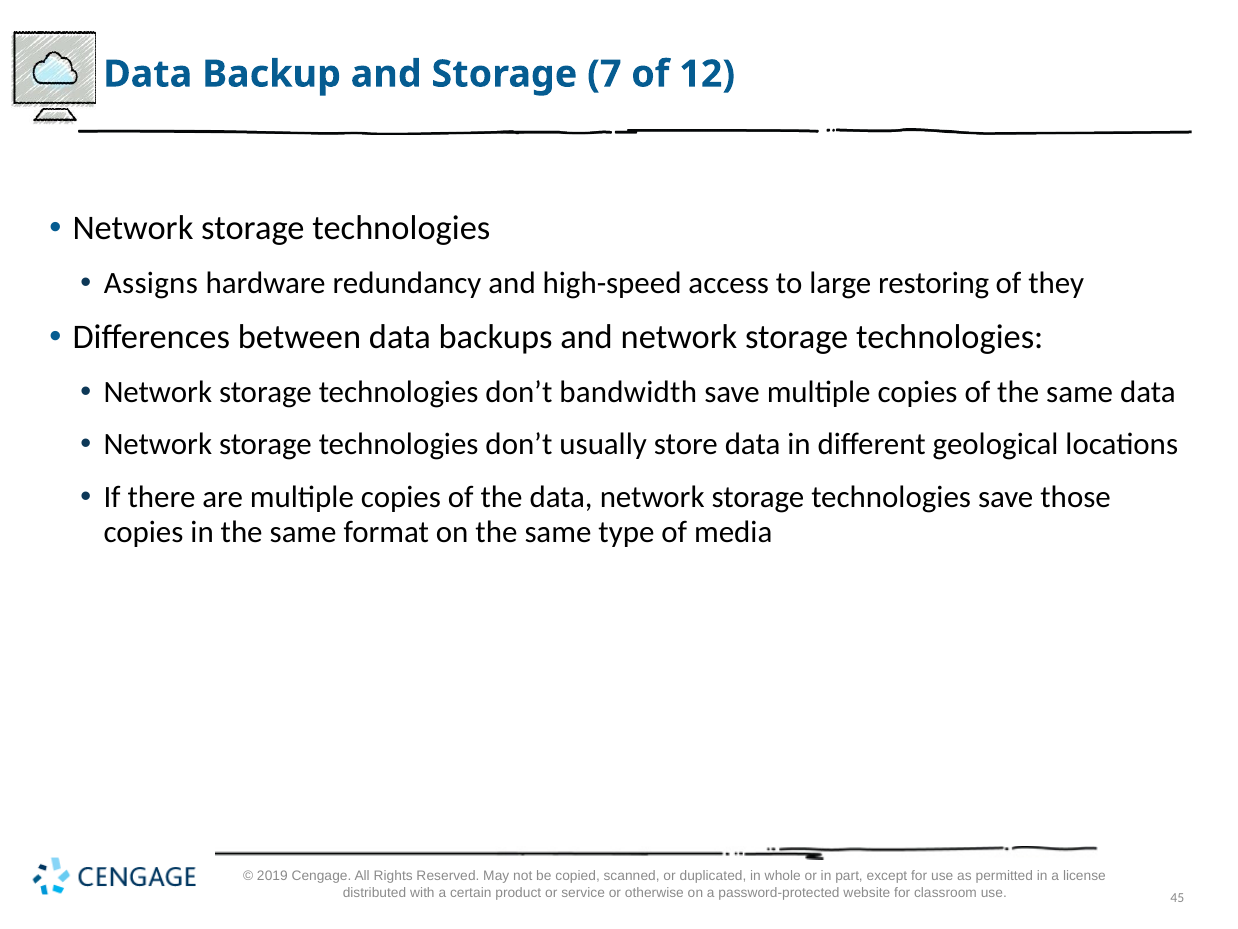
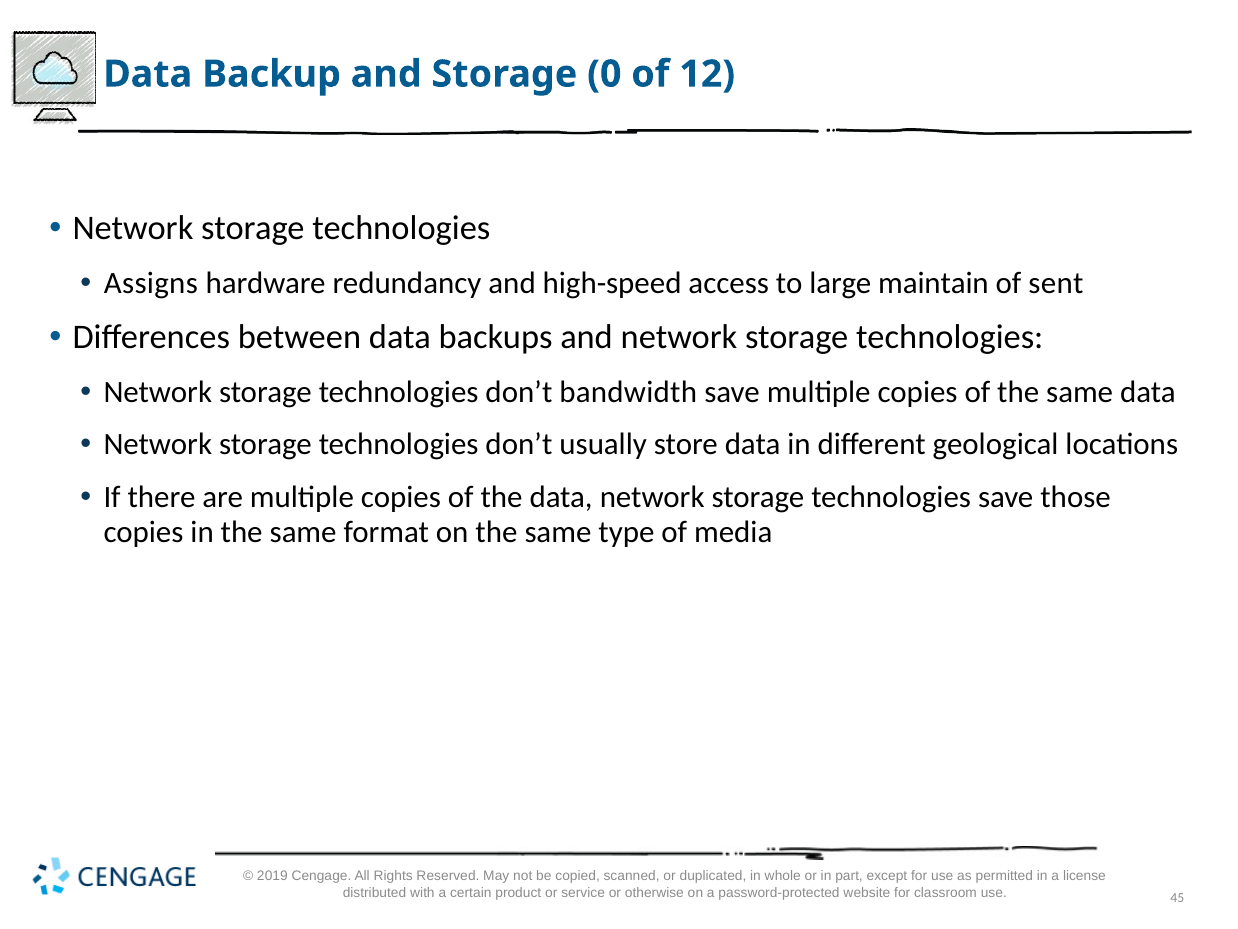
7: 7 -> 0
restoring: restoring -> maintain
they: they -> sent
